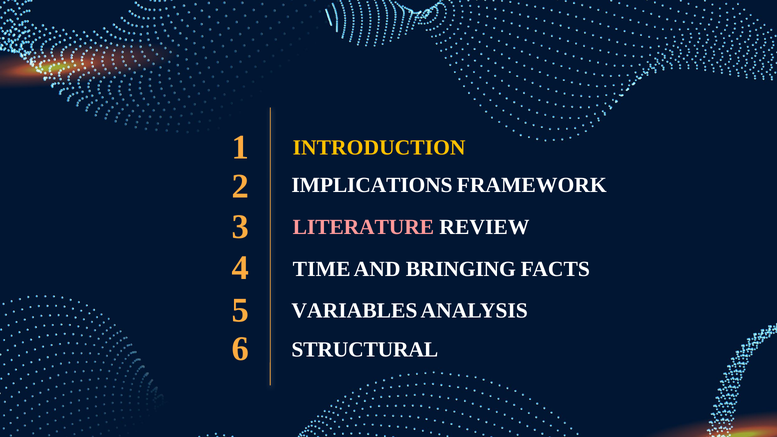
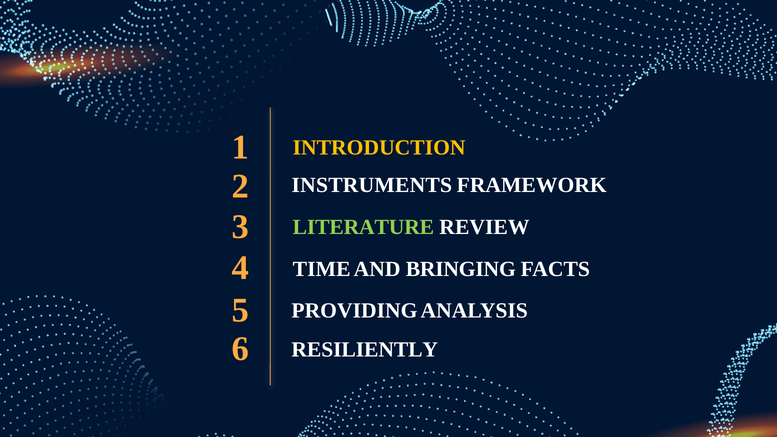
IMPLICATIONS: IMPLICATIONS -> INSTRUMENTS
LITERATURE colour: pink -> light green
VARIABLES: VARIABLES -> PROVIDING
STRUCTURAL: STRUCTURAL -> RESILIENTLY
